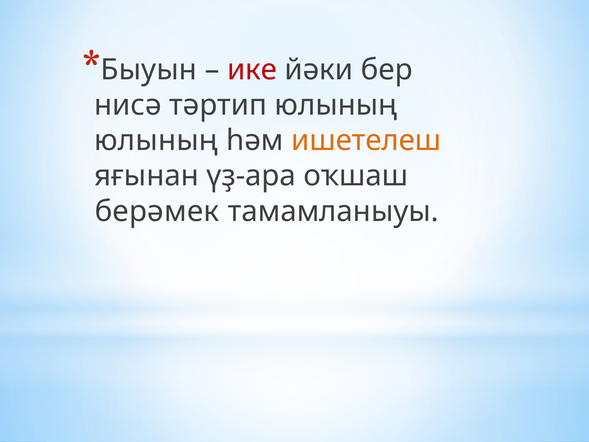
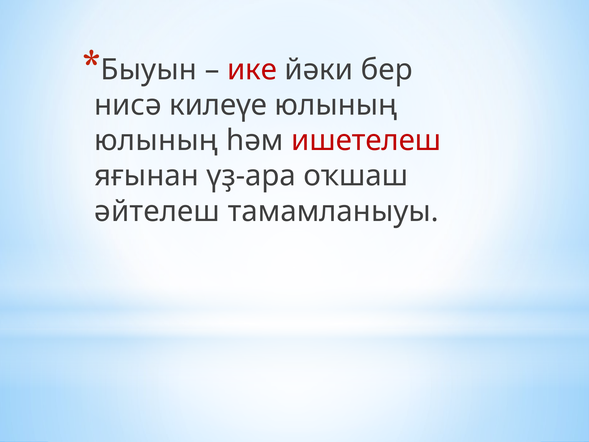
тәртип: тәртип -> килеүе
ишетелеш colour: orange -> red
берәмек: берәмек -> әйтелеш
